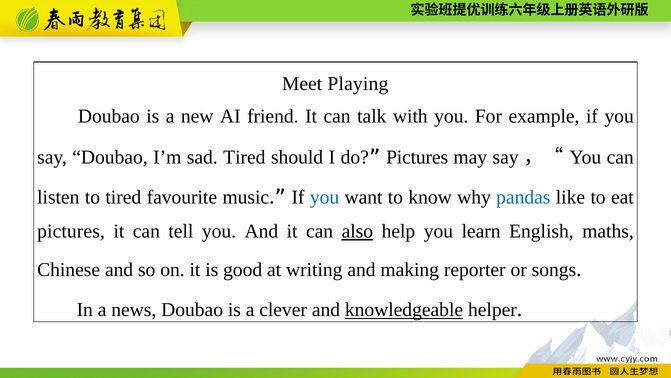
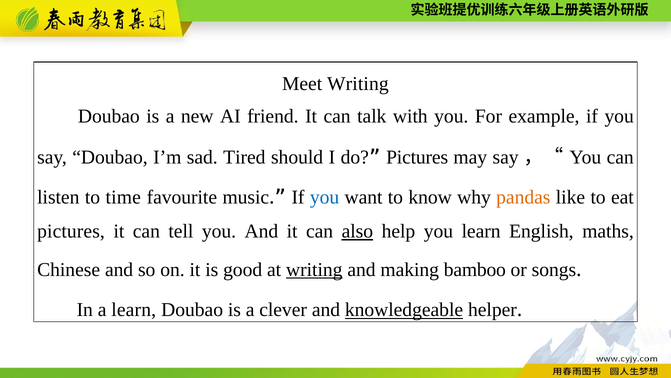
Meet Playing: Playing -> Writing
to tired: tired -> time
pandas colour: blue -> orange
writing at (314, 269) underline: none -> present
reporter: reporter -> bamboo
a news: news -> learn
